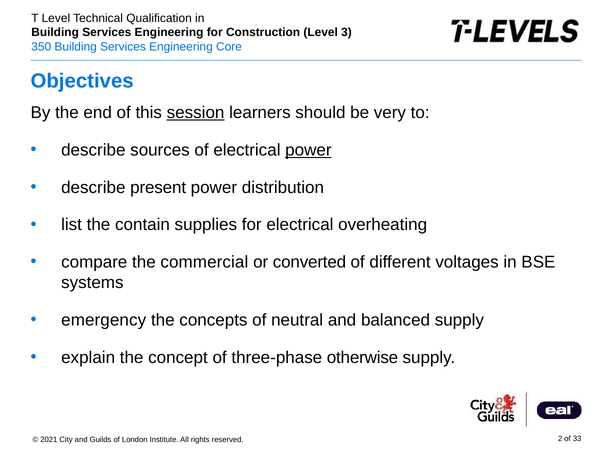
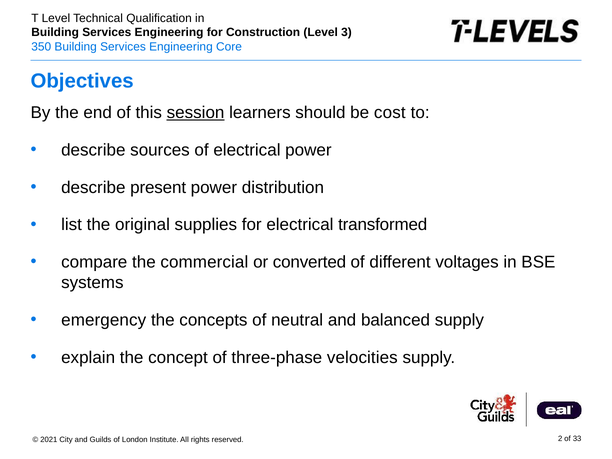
very: very -> cost
power at (308, 150) underline: present -> none
contain: contain -> original
overheating: overheating -> transformed
otherwise: otherwise -> velocities
